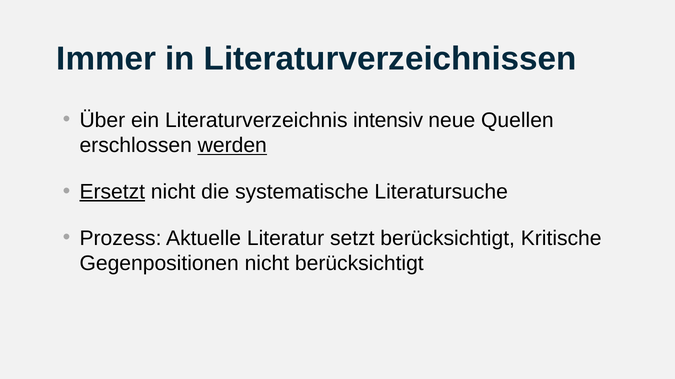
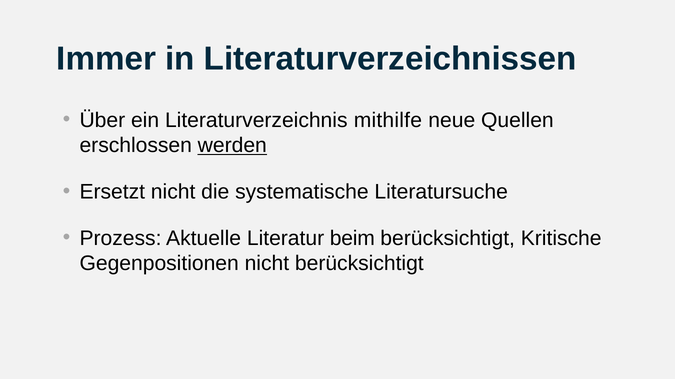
intensiv: intensiv -> mithilfe
Ersetzt underline: present -> none
setzt: setzt -> beim
